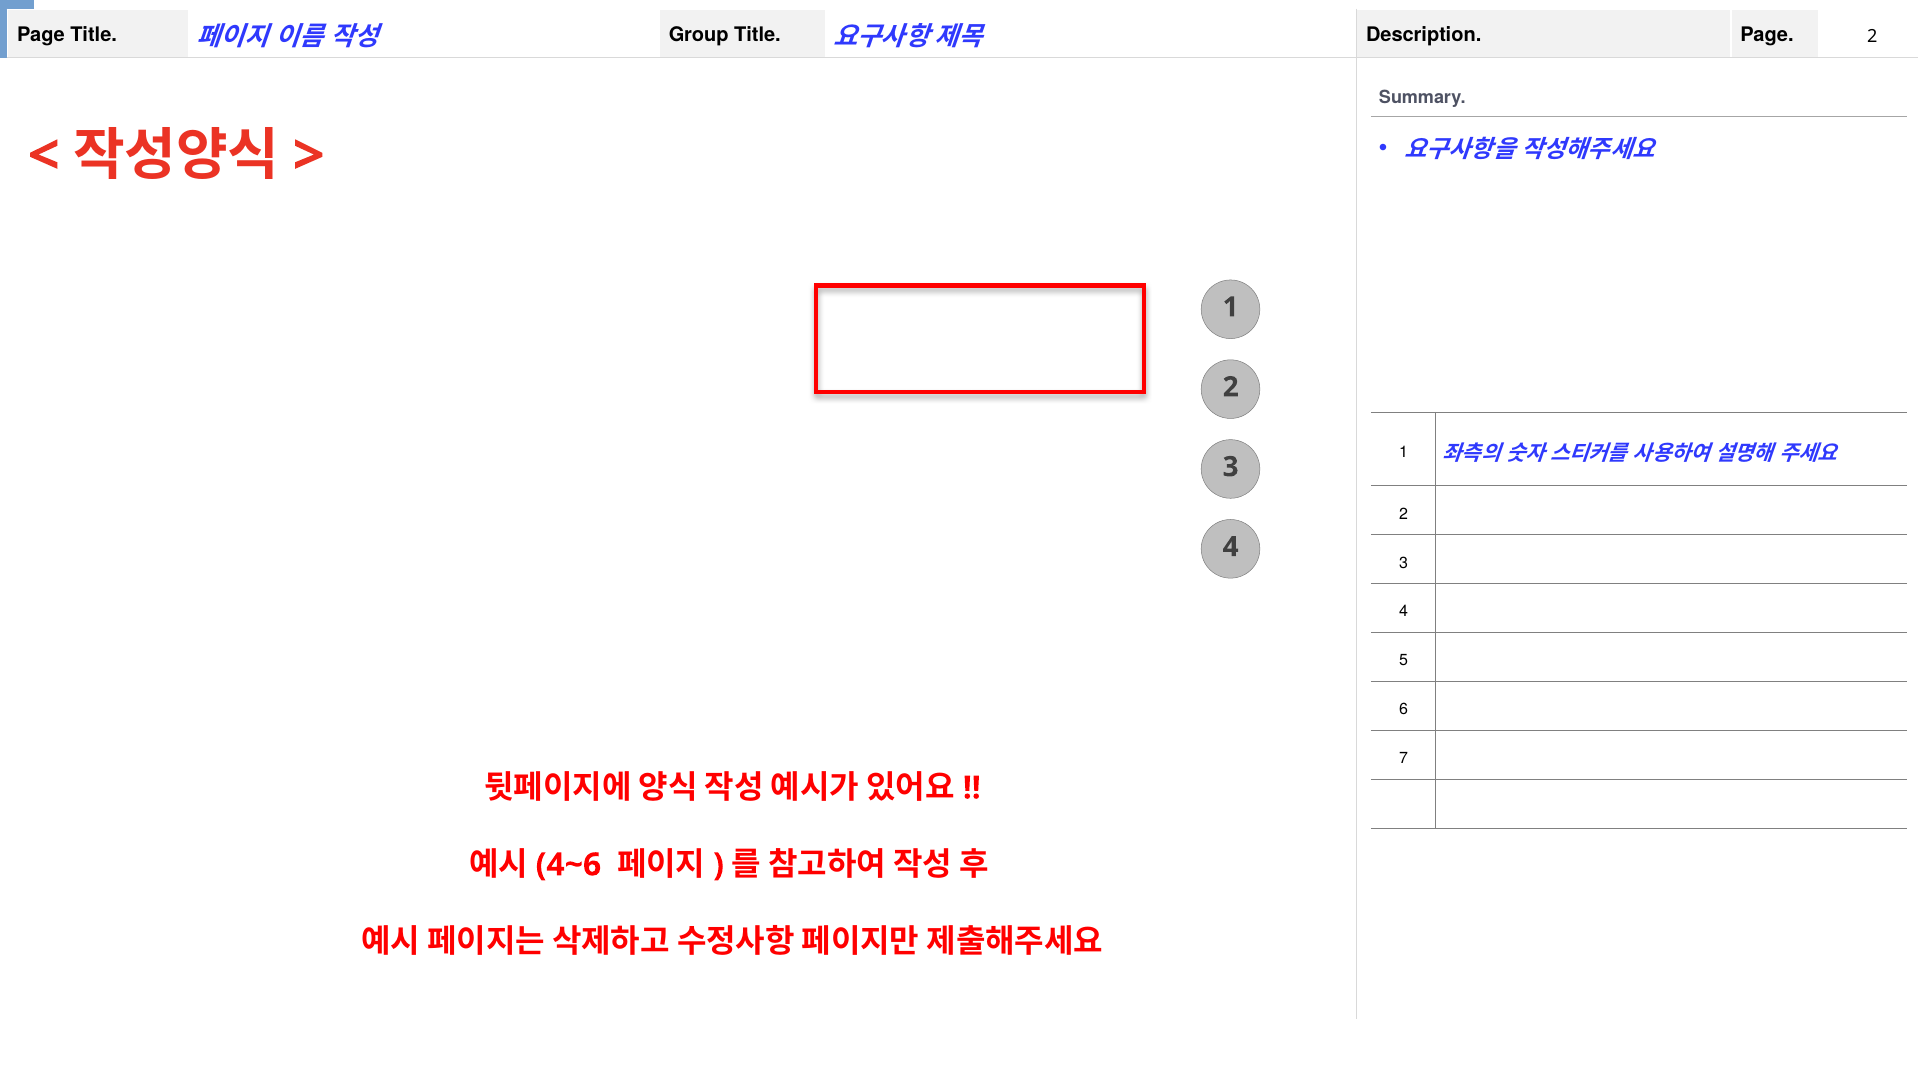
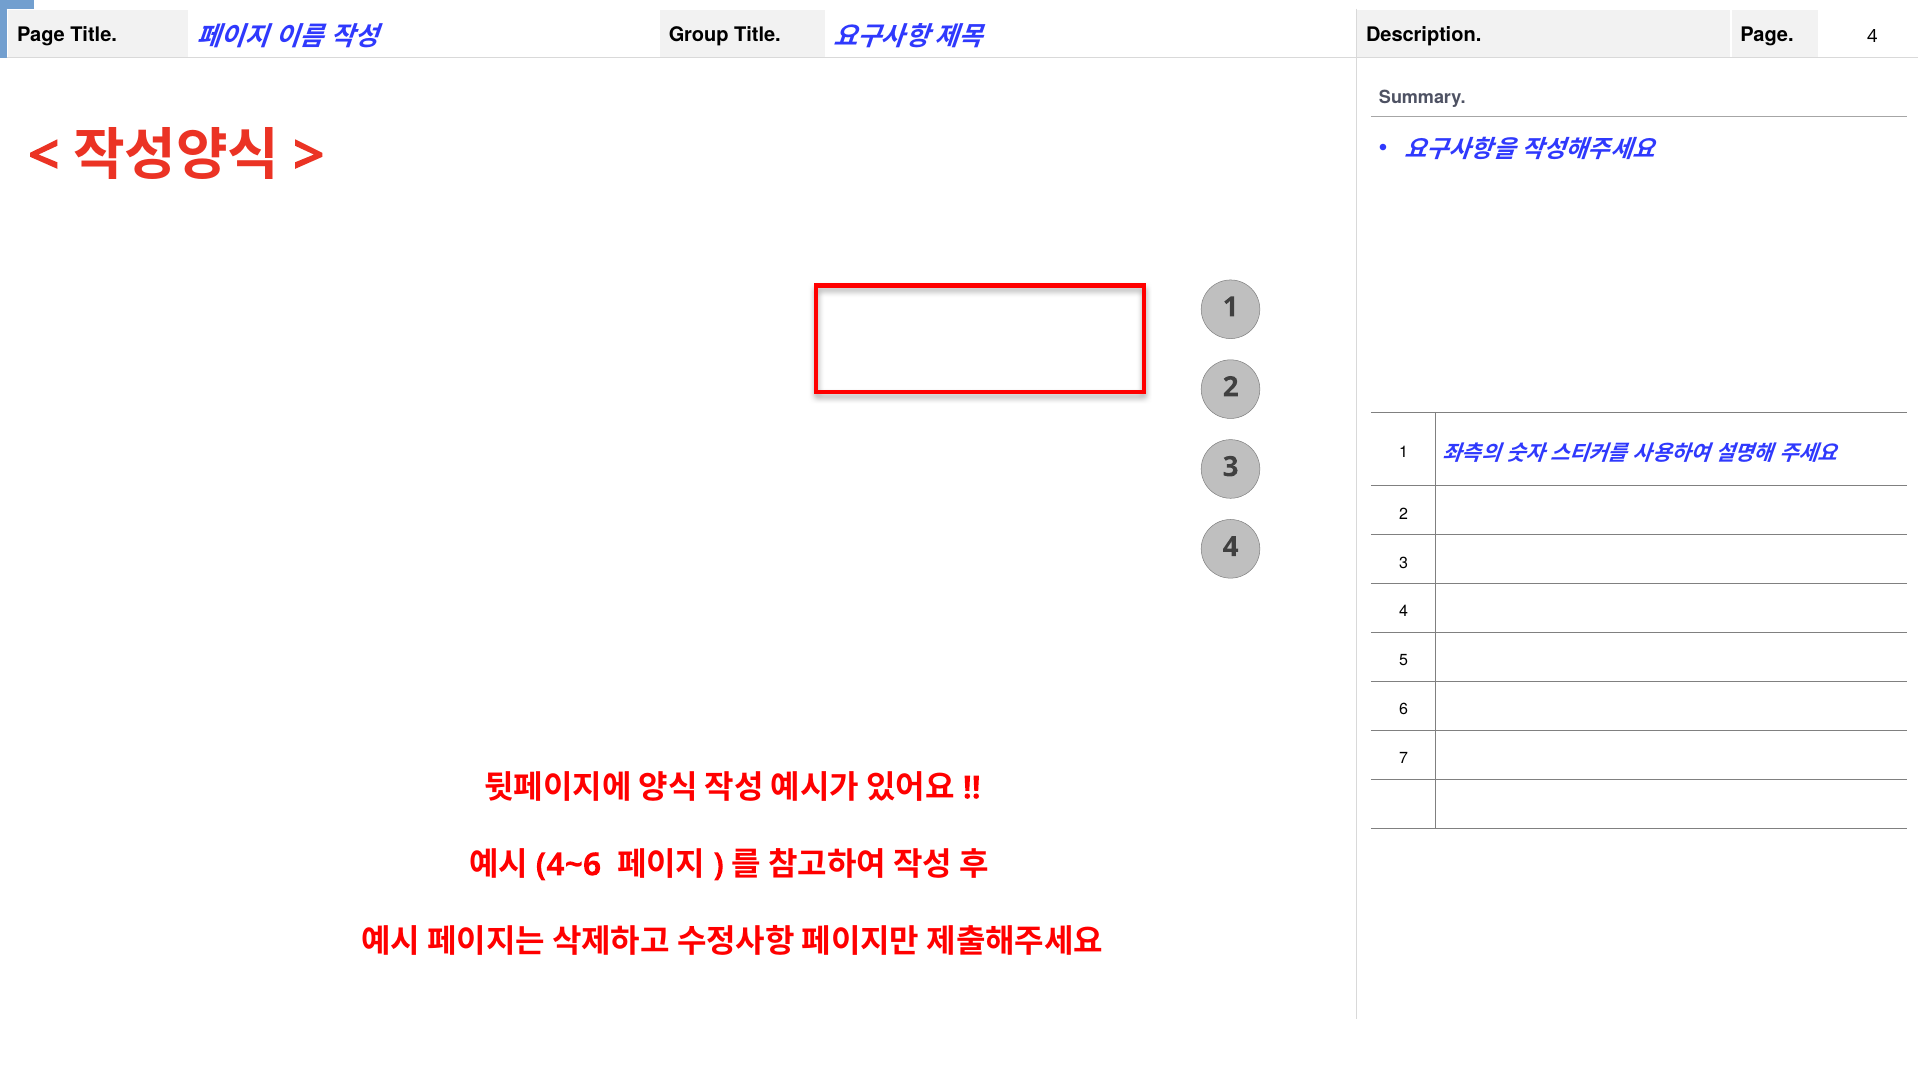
2 at (1872, 36): 2 -> 4
